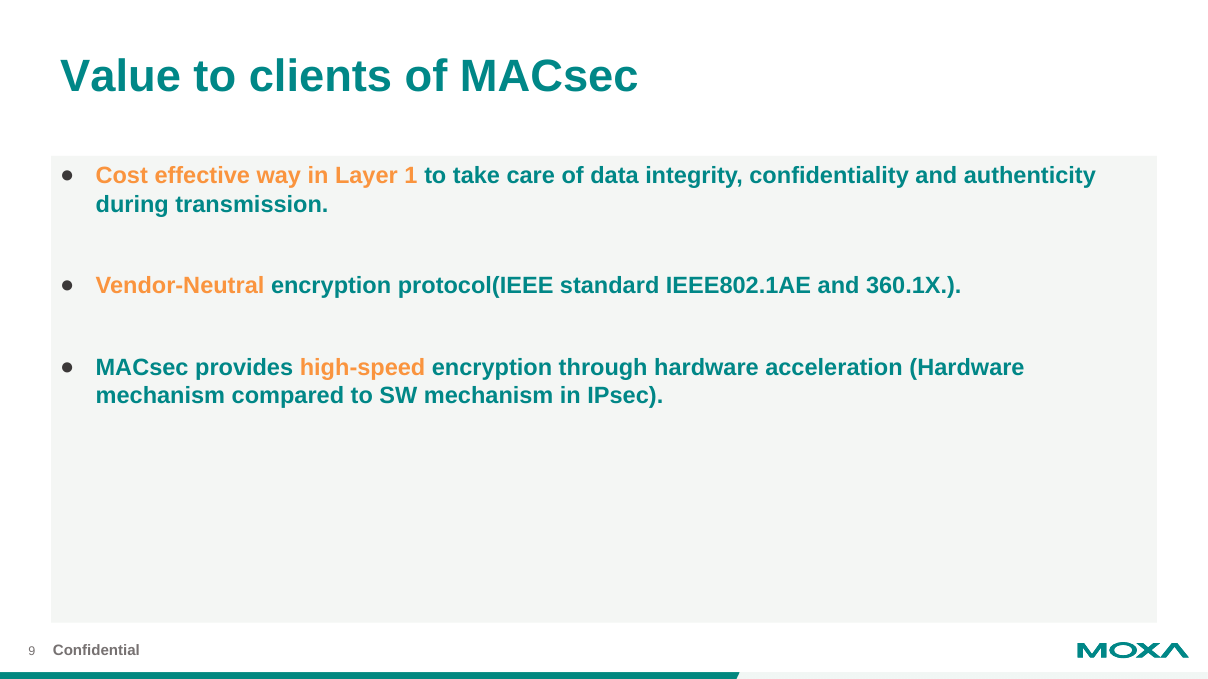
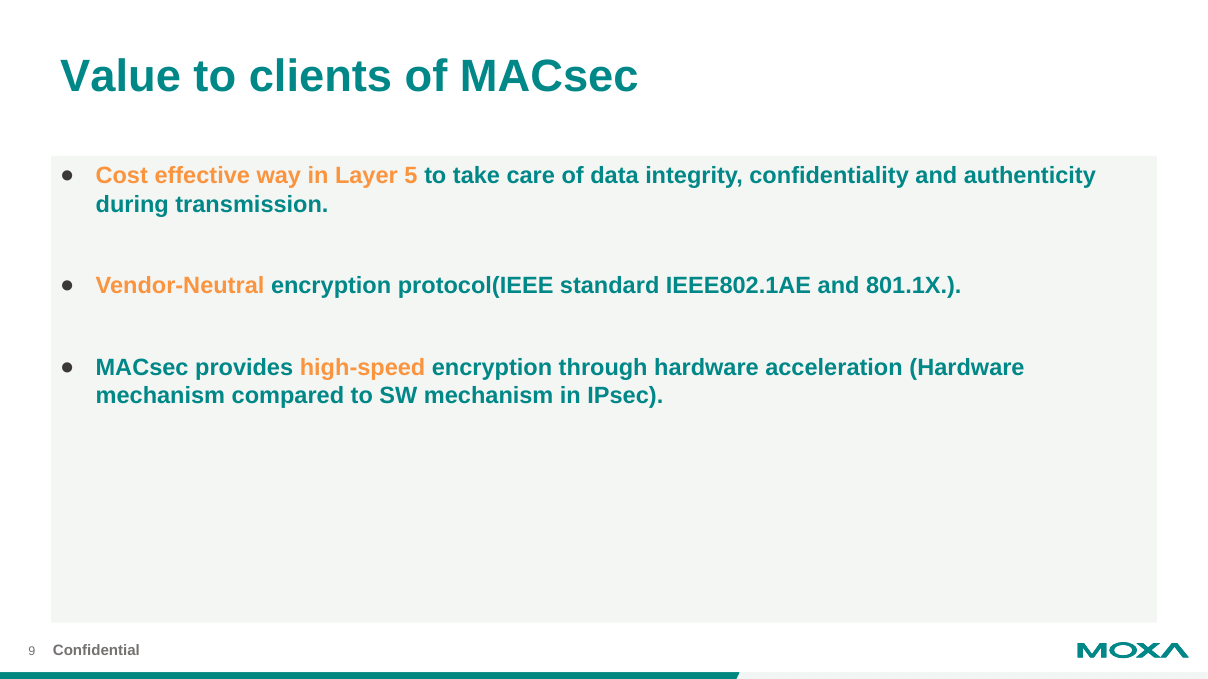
1: 1 -> 5
360.1X: 360.1X -> 801.1X
